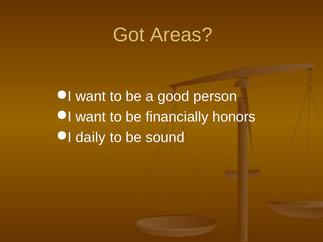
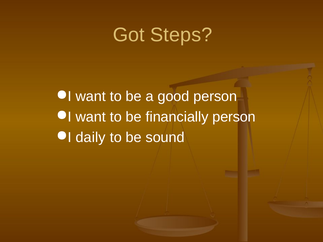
Areas: Areas -> Steps
financially honors: honors -> person
